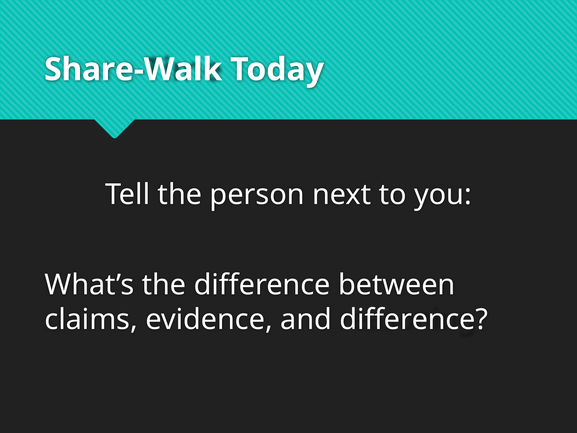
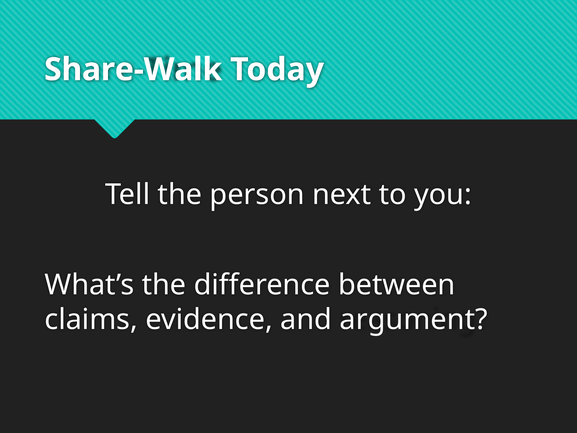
and difference: difference -> argument
